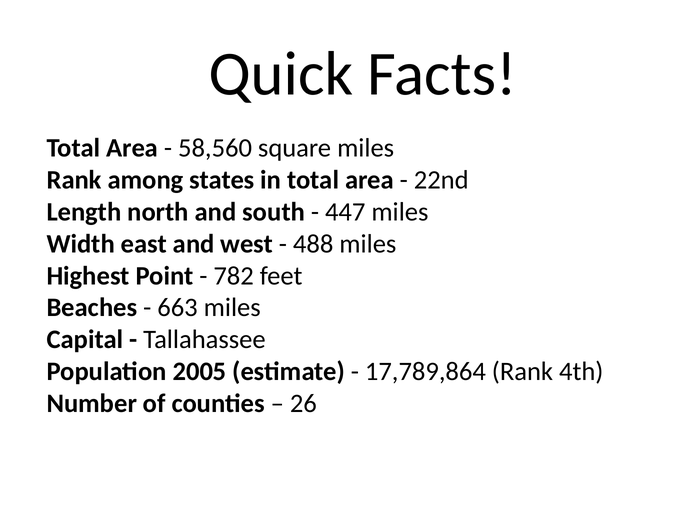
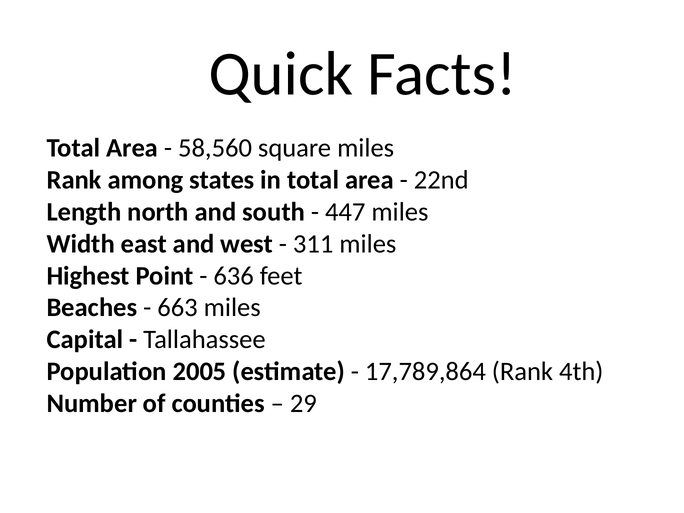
488: 488 -> 311
782: 782 -> 636
26: 26 -> 29
